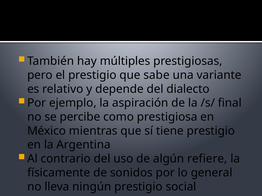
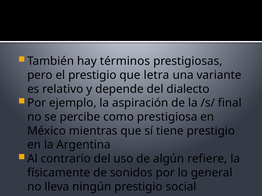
múltiples: múltiples -> términos
sabe: sabe -> letra
